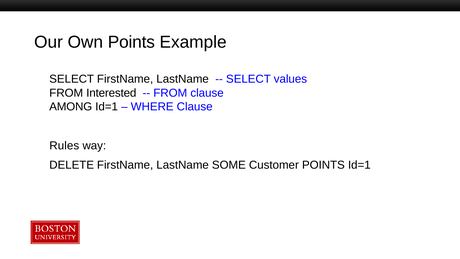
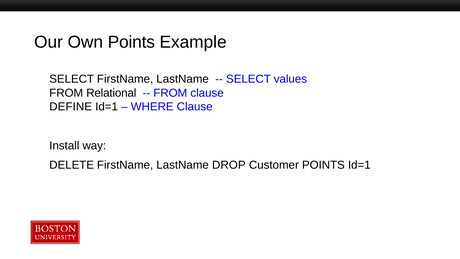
Interested: Interested -> Relational
AMONG: AMONG -> DEFINE
Rules: Rules -> Install
SOME: SOME -> DROP
